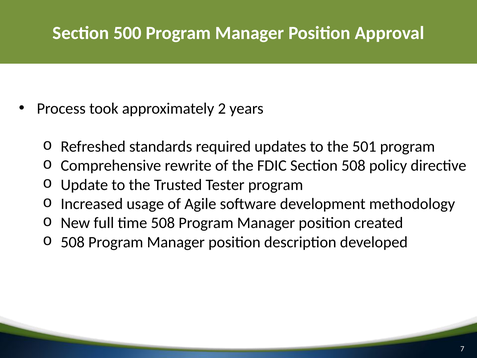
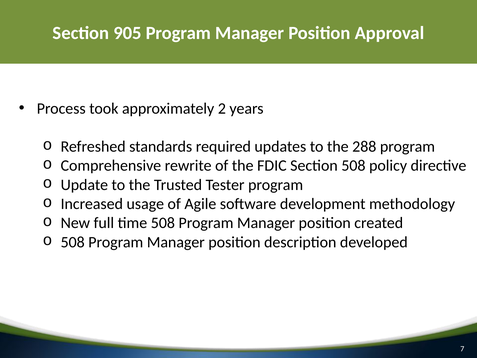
500: 500 -> 905
501: 501 -> 288
